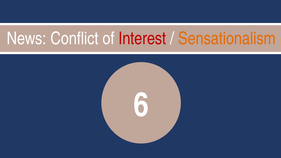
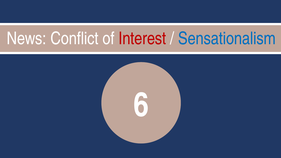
Sensationalism colour: orange -> blue
